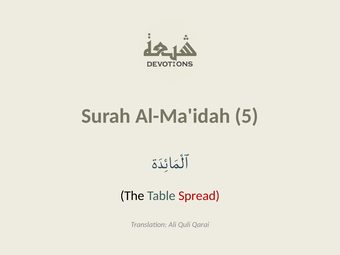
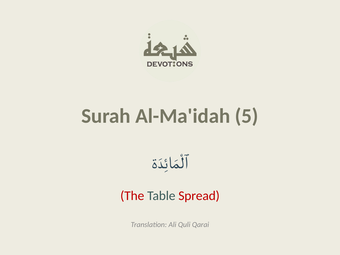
The colour: black -> red
